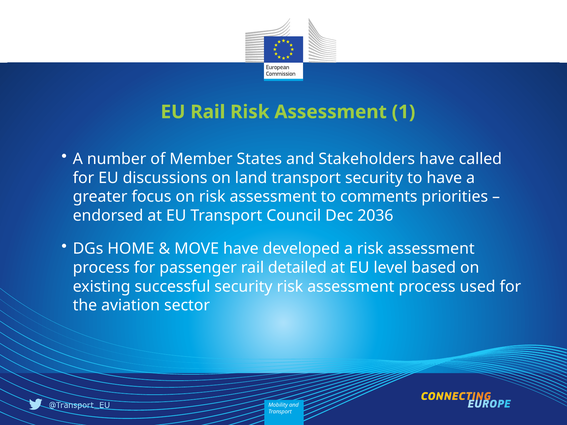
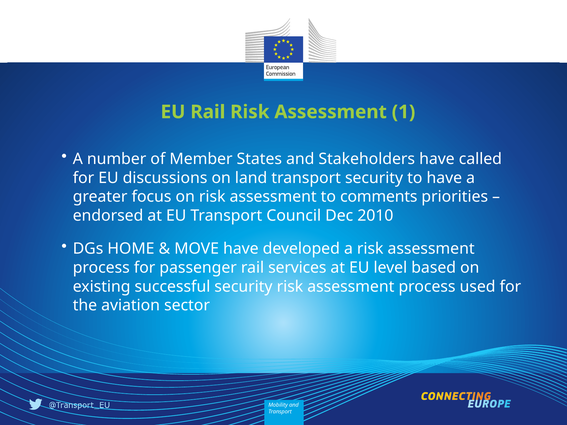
2036: 2036 -> 2010
detailed: detailed -> services
